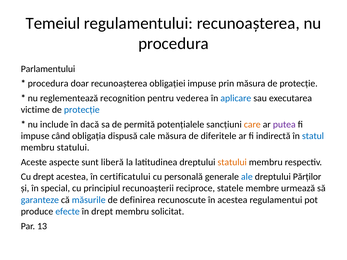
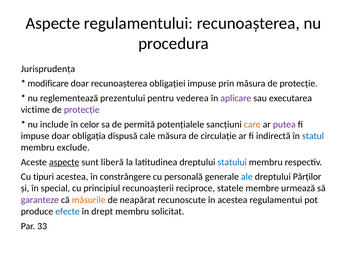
Temeiul at (53, 23): Temeiul -> Aspecte
Parlamentului: Parlamentului -> Jurisprudența
procedura at (48, 84): procedura -> modificare
recognition: recognition -> prezentului
aplicare colour: blue -> purple
protecție at (82, 110) colour: blue -> purple
dacă: dacă -> celor
impuse când: când -> doar
diferitele: diferitele -> circulație
membru statului: statului -> exclude
aspecte at (64, 162) underline: none -> present
statului at (232, 162) colour: orange -> blue
Cu drept: drept -> tipuri
certificatului: certificatului -> constrângere
garanteze colour: blue -> purple
măsurile colour: blue -> orange
definirea: definirea -> neapărat
13: 13 -> 33
